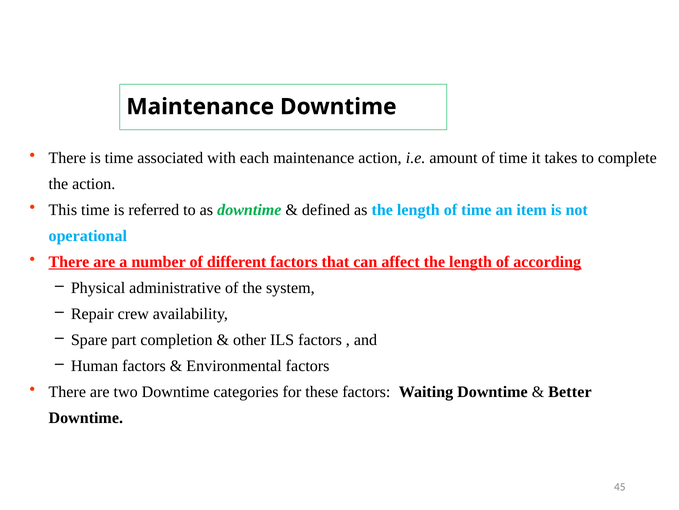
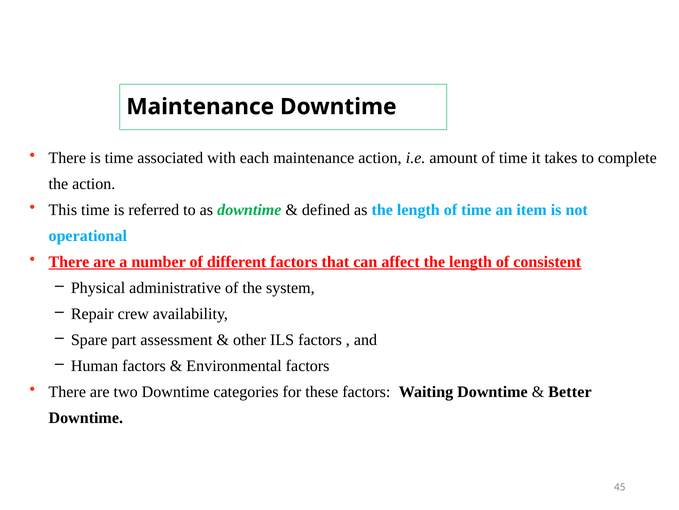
according: according -> consistent
completion: completion -> assessment
